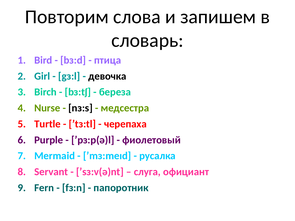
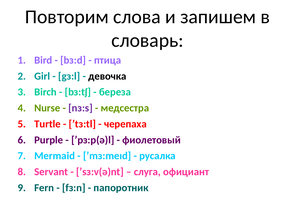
nɜ:s colour: black -> purple
